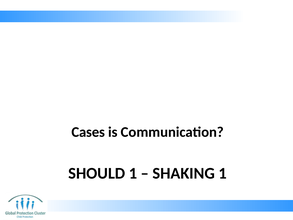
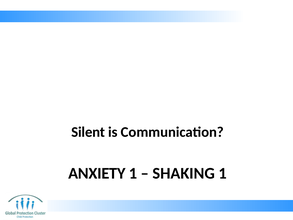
Cases: Cases -> Silent
SHOULD: SHOULD -> ANXIETY
